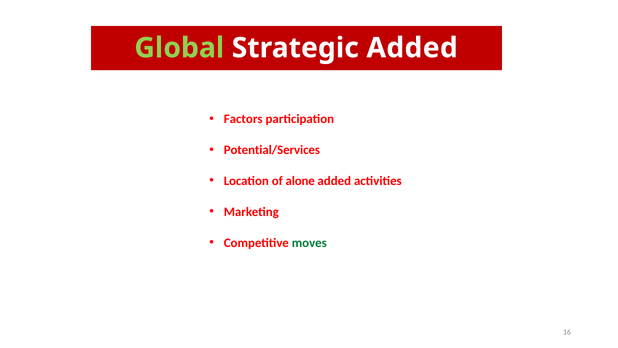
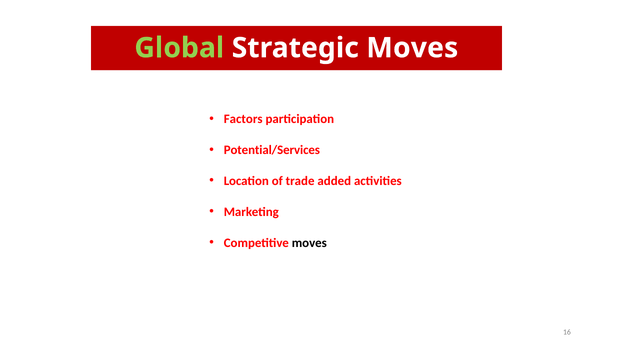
Strategic Added: Added -> Moves
alone: alone -> trade
moves at (309, 243) colour: green -> black
